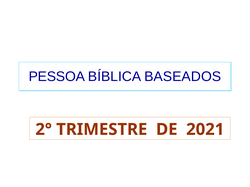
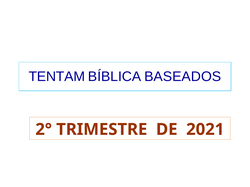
PESSOA: PESSOA -> TENTAM
